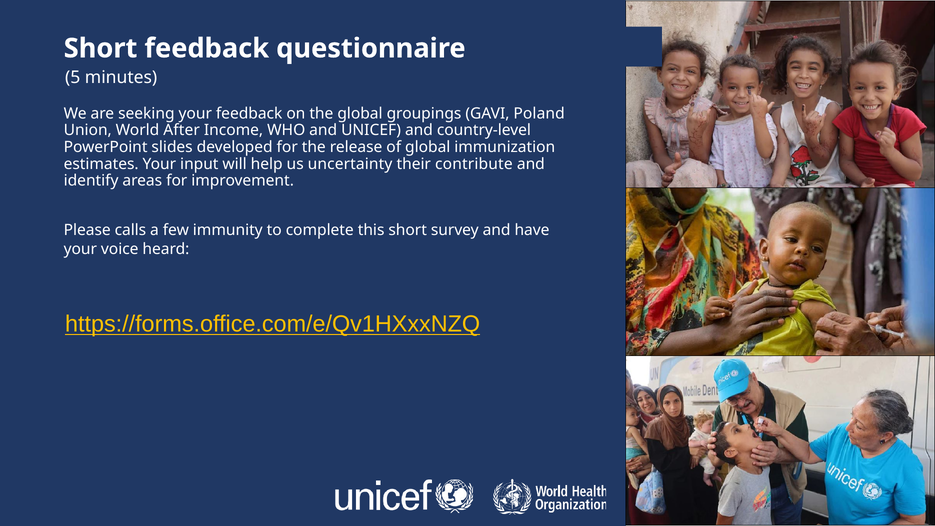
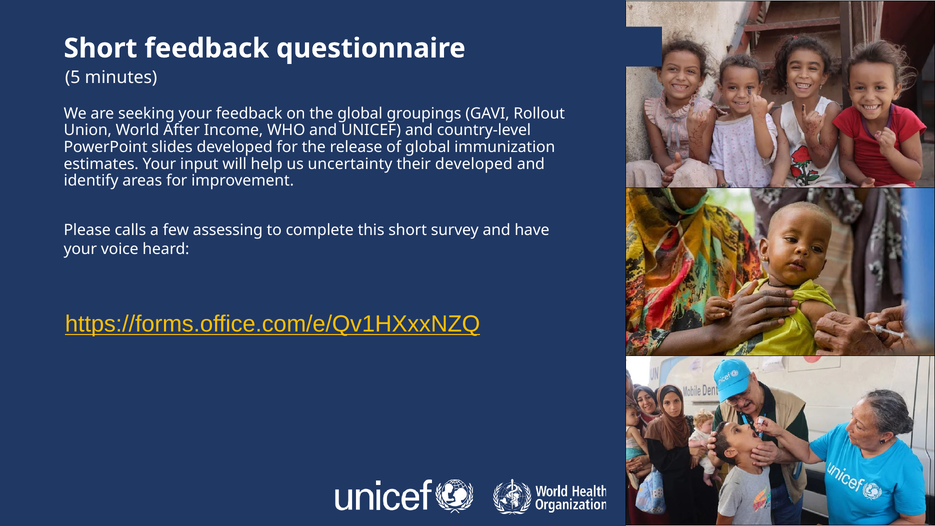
Poland: Poland -> Rollout
their contribute: contribute -> developed
immunity: immunity -> assessing
